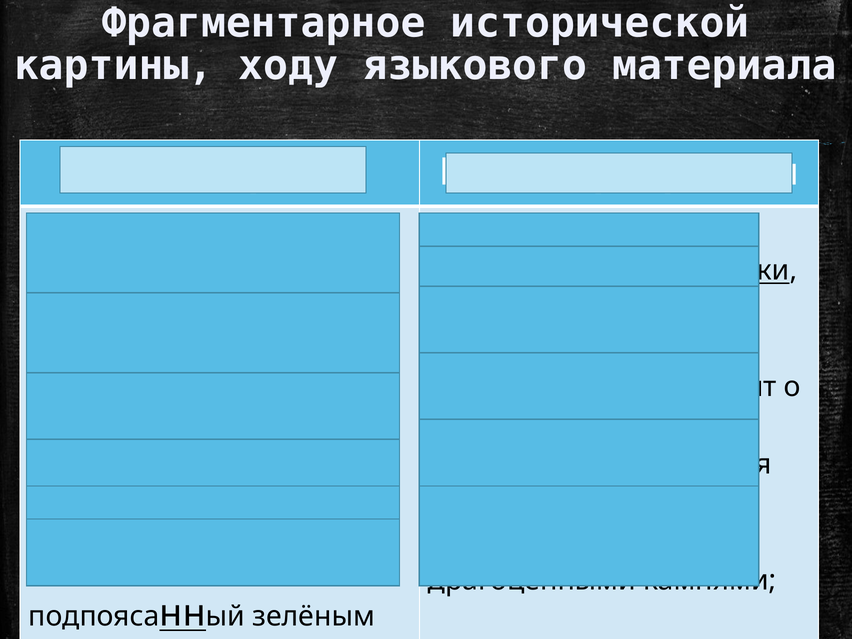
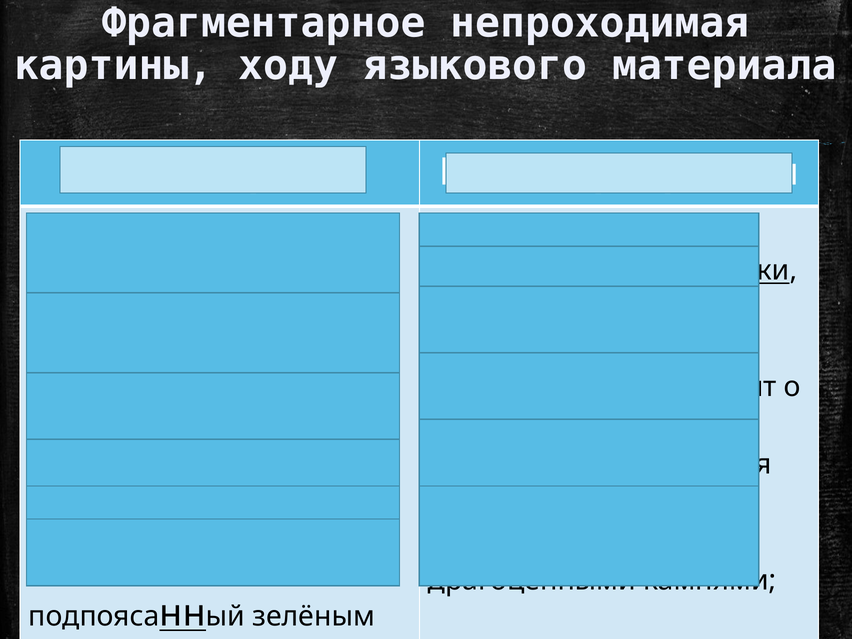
исторической: исторической -> непроходимая
